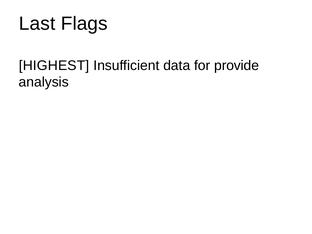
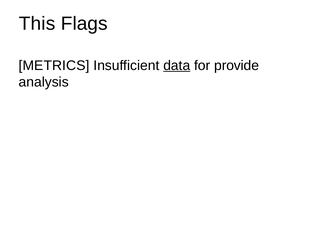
Last: Last -> This
HIGHEST: HIGHEST -> METRICS
data underline: none -> present
